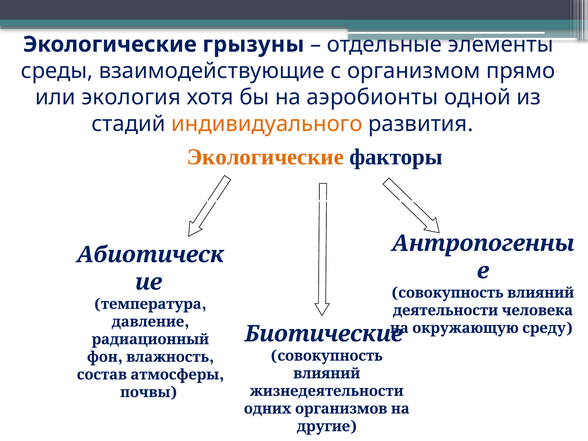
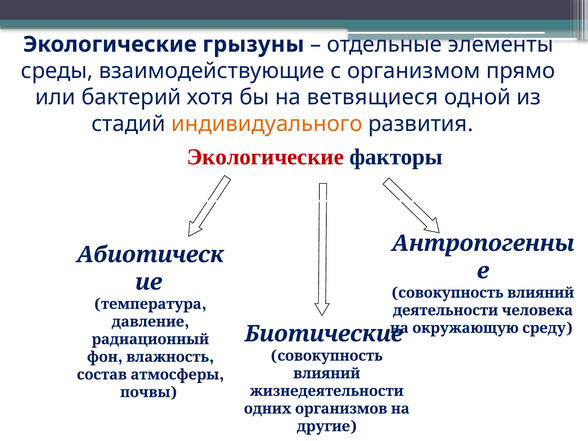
экология: экология -> бактерий
аэробионты: аэробионты -> ветвящиеся
Экологические at (265, 157) colour: orange -> red
